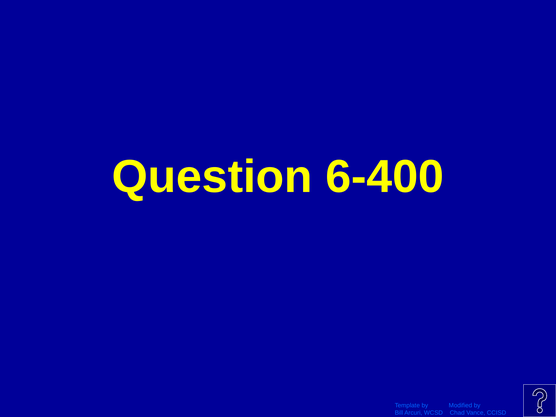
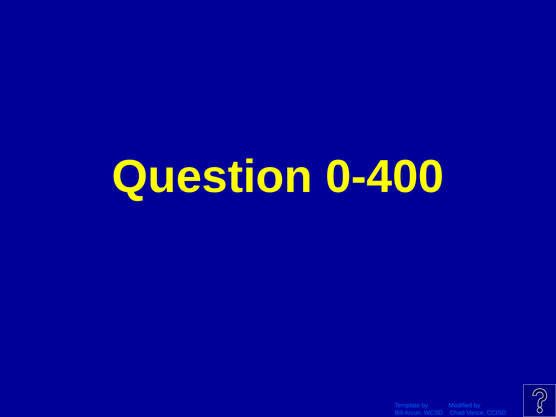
6-400: 6-400 -> 0-400
